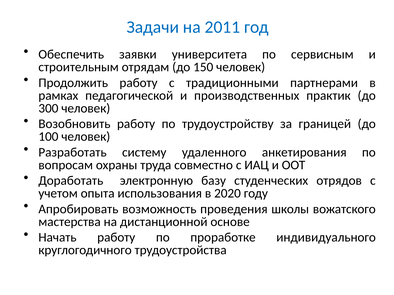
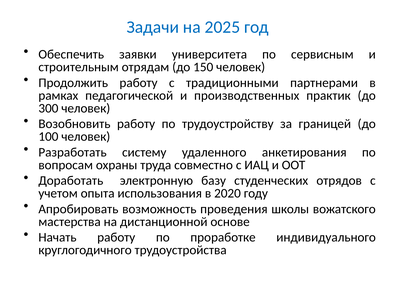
2011: 2011 -> 2025
